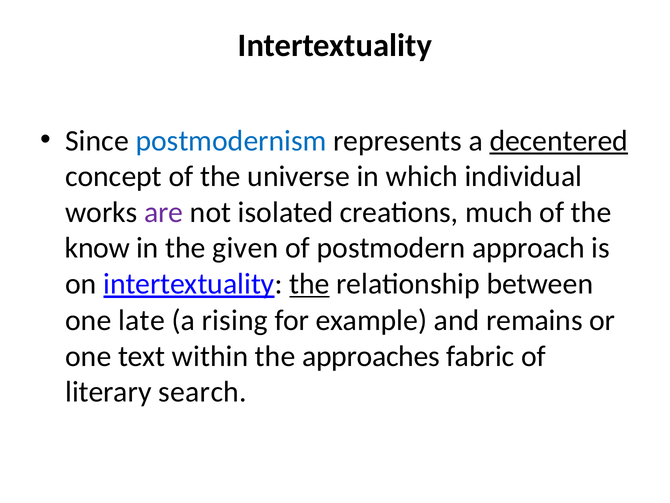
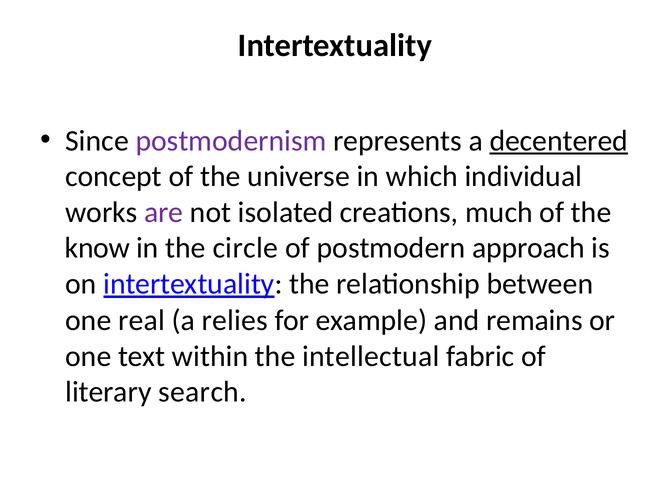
postmodernism colour: blue -> purple
given: given -> circle
the at (309, 284) underline: present -> none
late: late -> real
rising: rising -> relies
approaches: approaches -> intellectual
